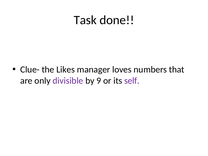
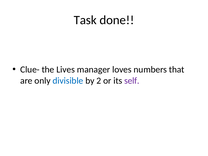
Likes: Likes -> Lives
divisible colour: purple -> blue
9: 9 -> 2
